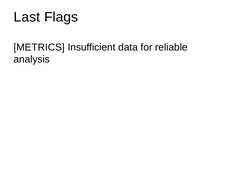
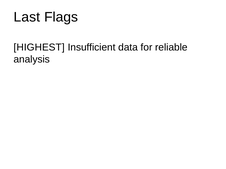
METRICS: METRICS -> HIGHEST
